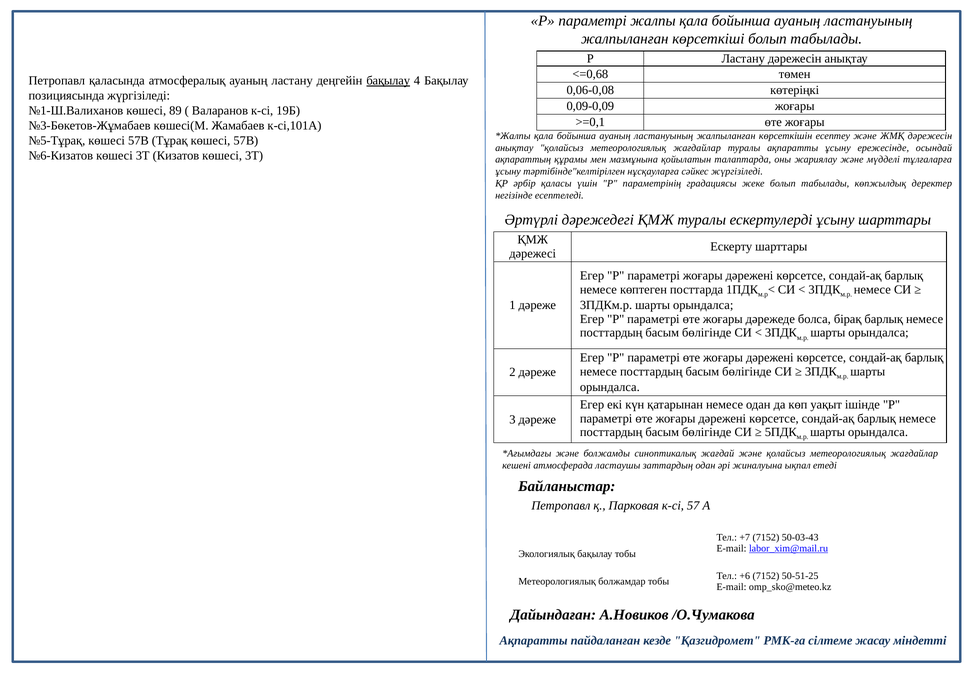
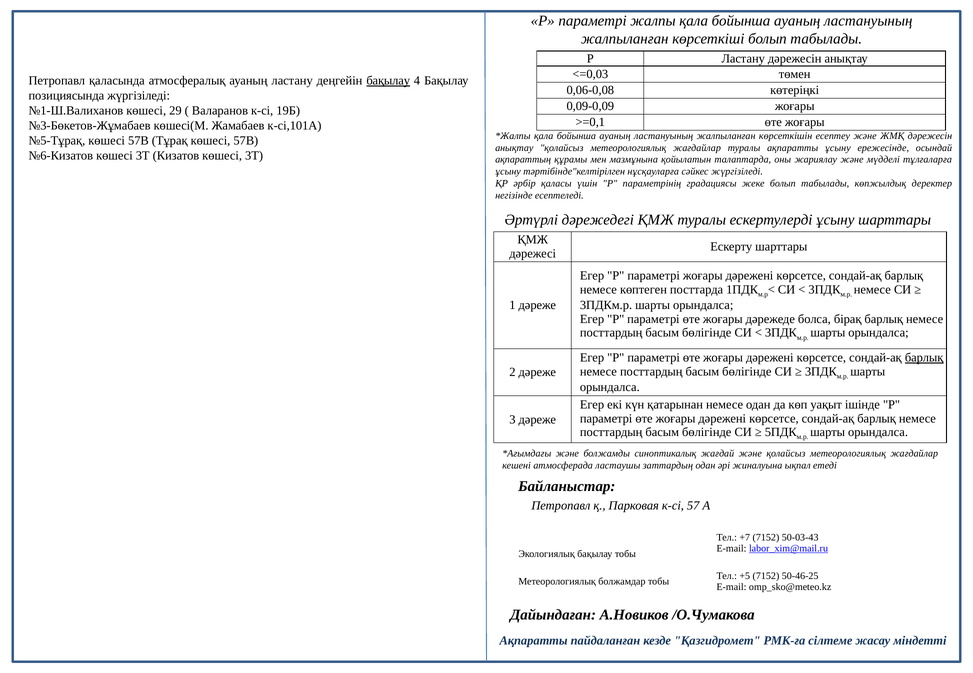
<=0,68: <=0,68 -> <=0,03
89: 89 -> 29
барлық at (924, 358) underline: none -> present
+6: +6 -> +5
50-51-25: 50-51-25 -> 50-46-25
